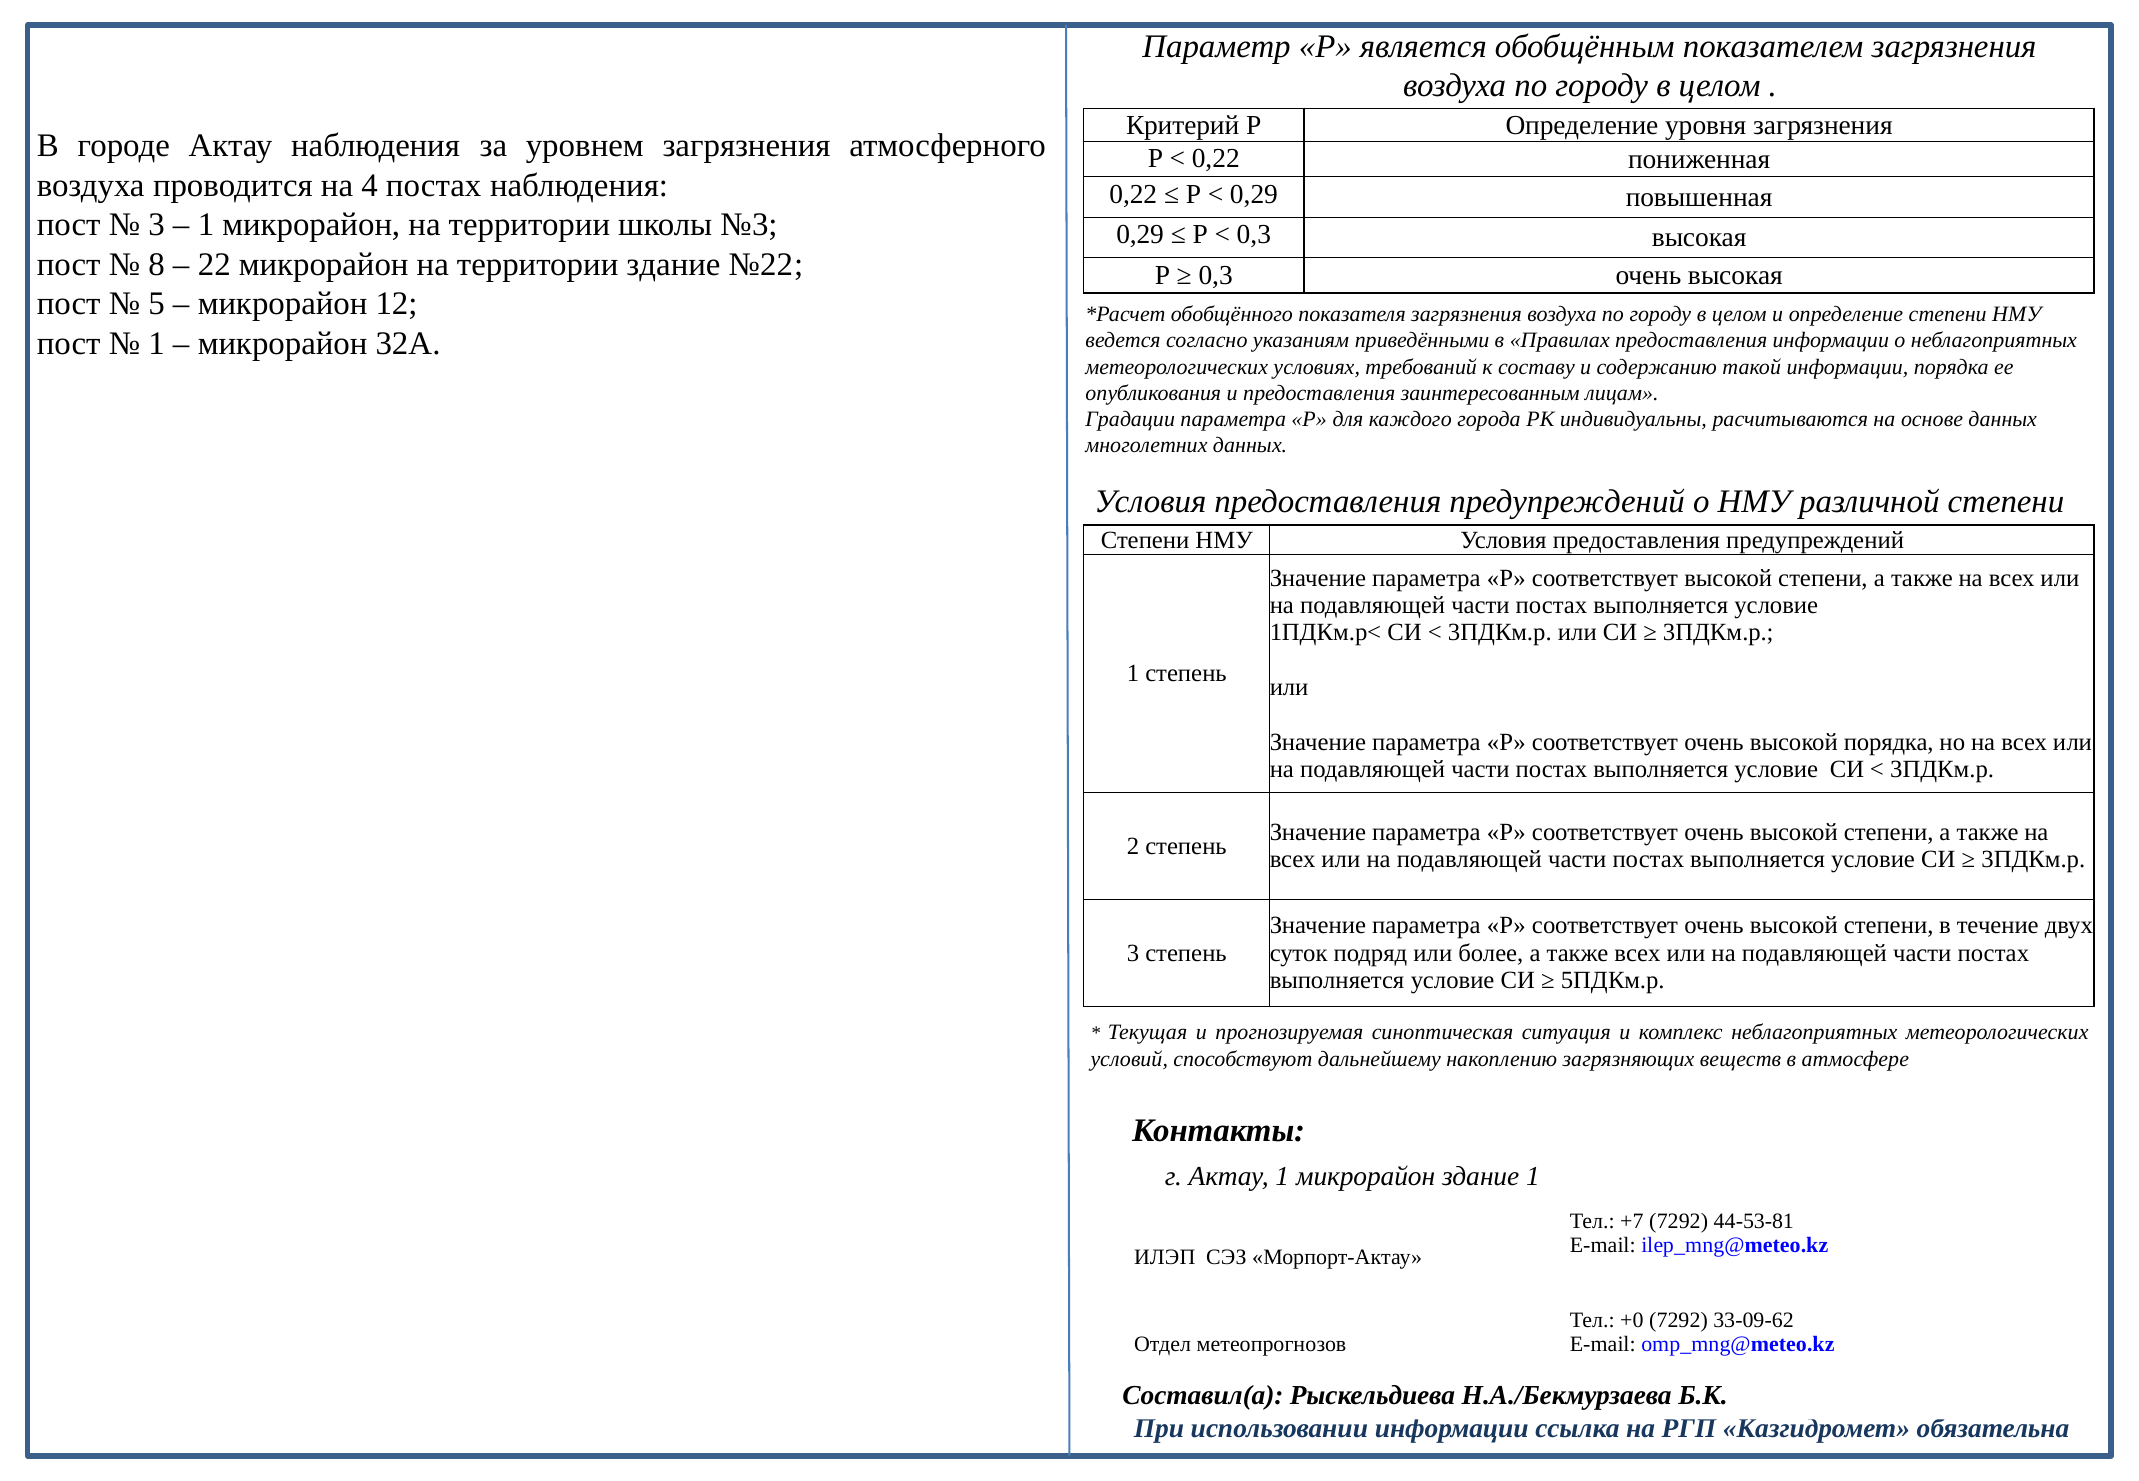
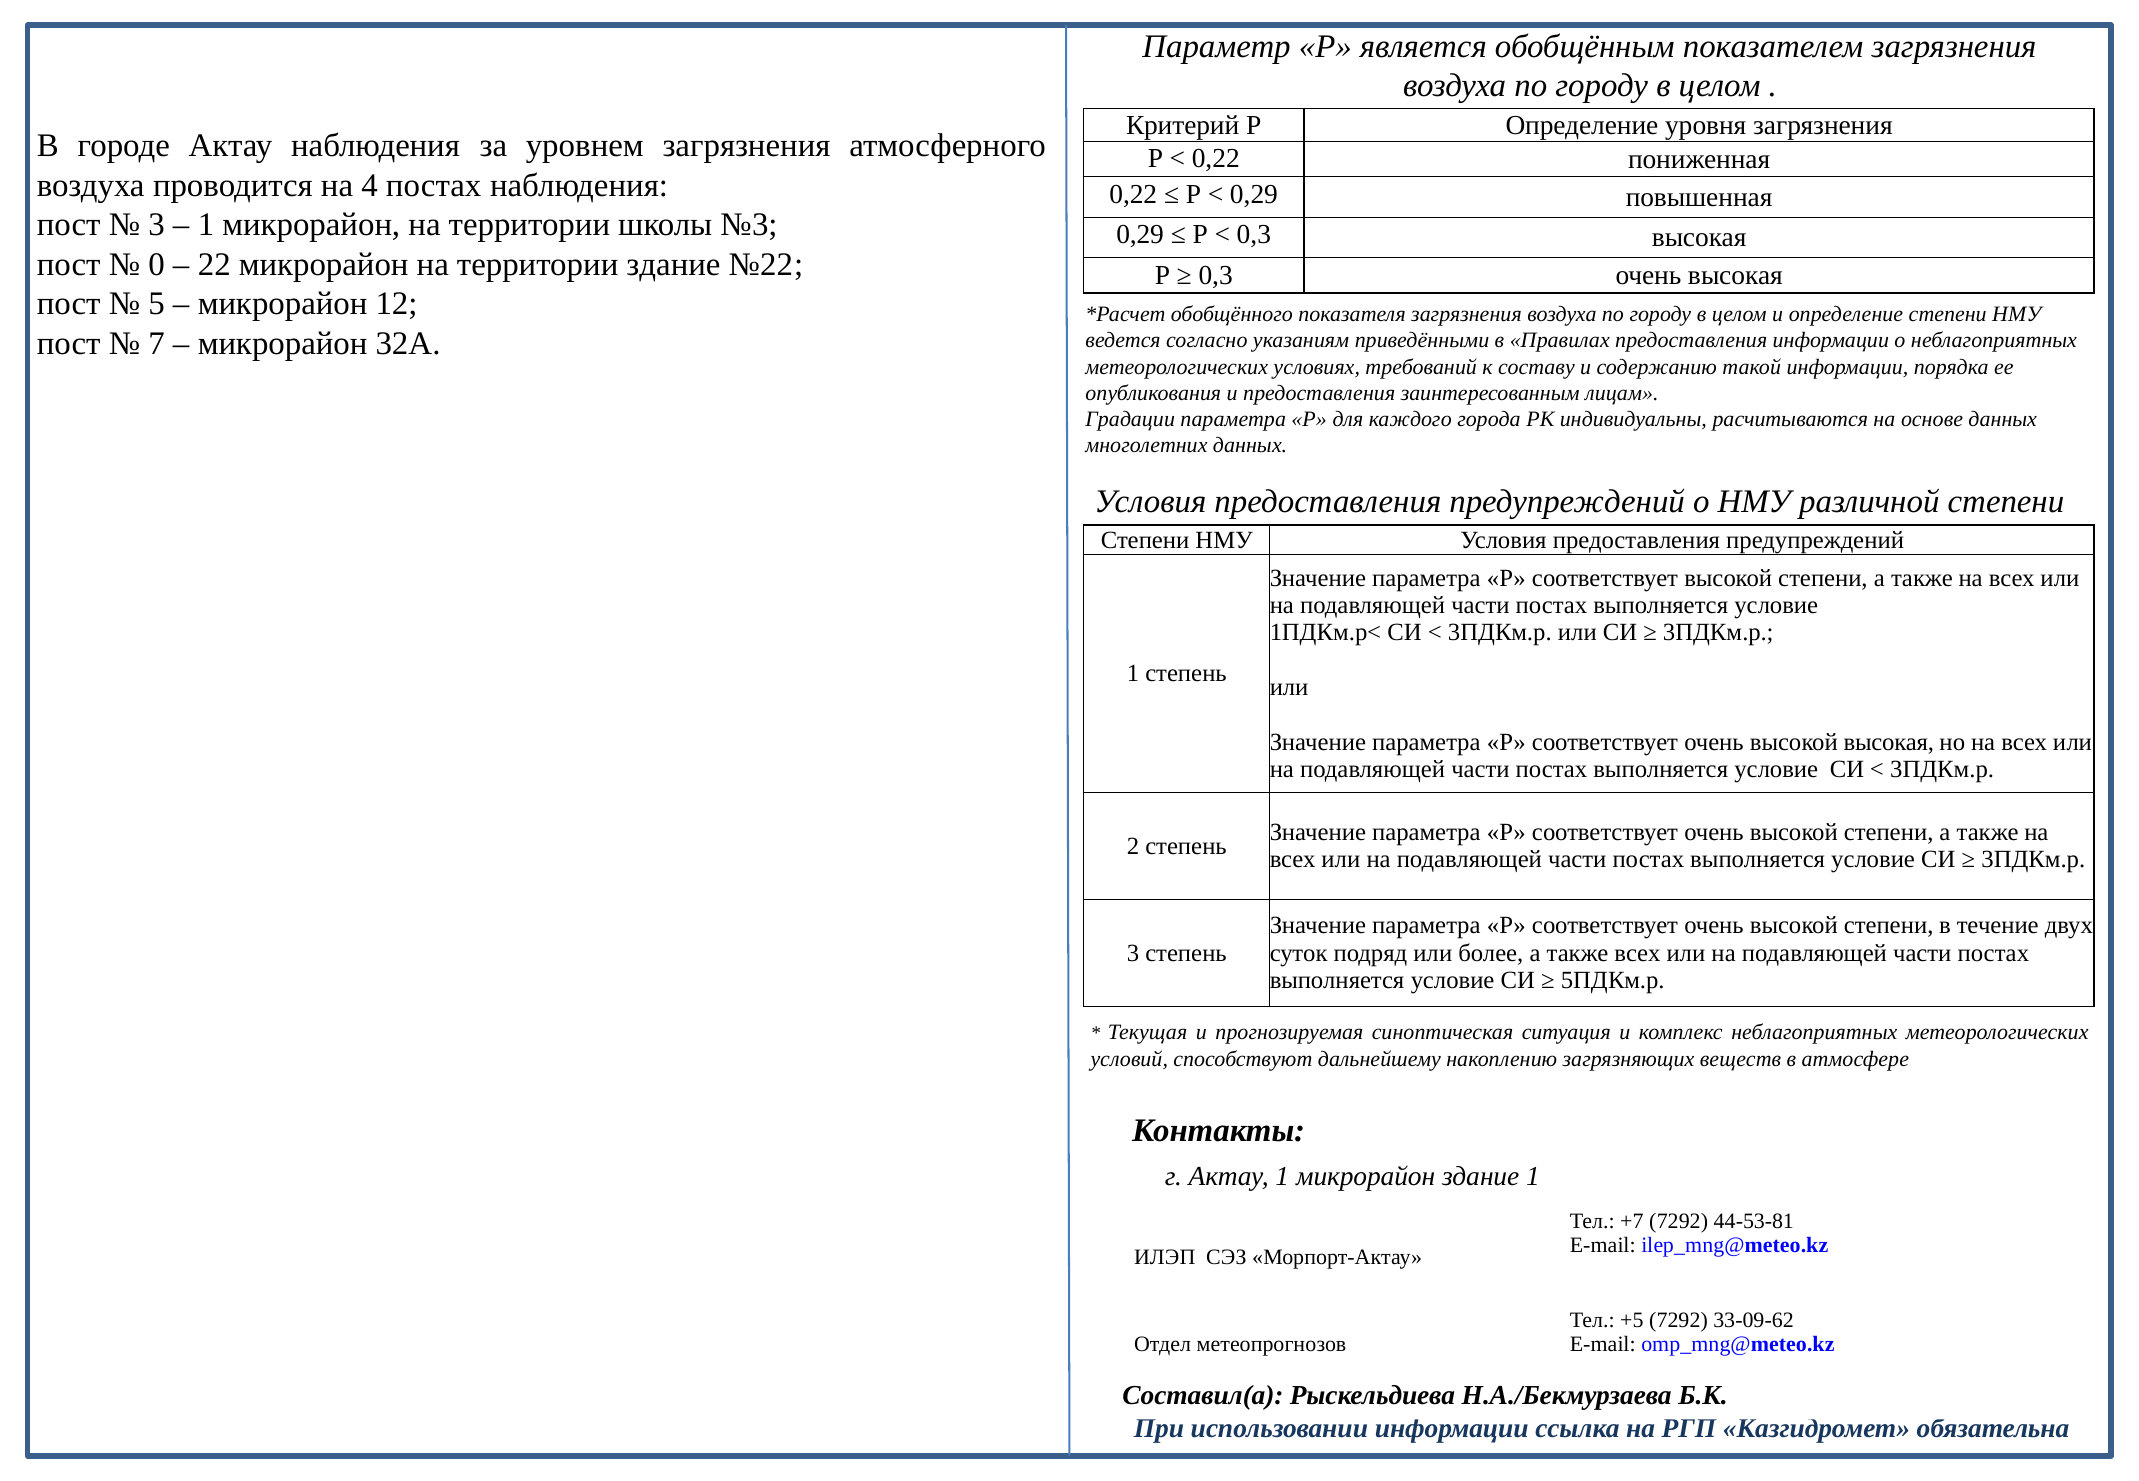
8: 8 -> 0
1 at (156, 343): 1 -> 7
высокой порядка: порядка -> высокая
+0: +0 -> +5
